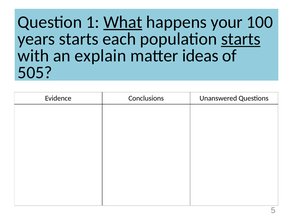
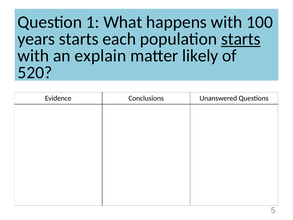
What underline: present -> none
happens your: your -> with
ideas: ideas -> likely
505: 505 -> 520
